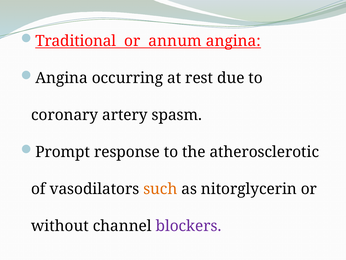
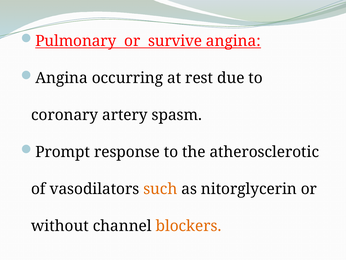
Traditional: Traditional -> Pulmonary
annum: annum -> survive
blockers colour: purple -> orange
